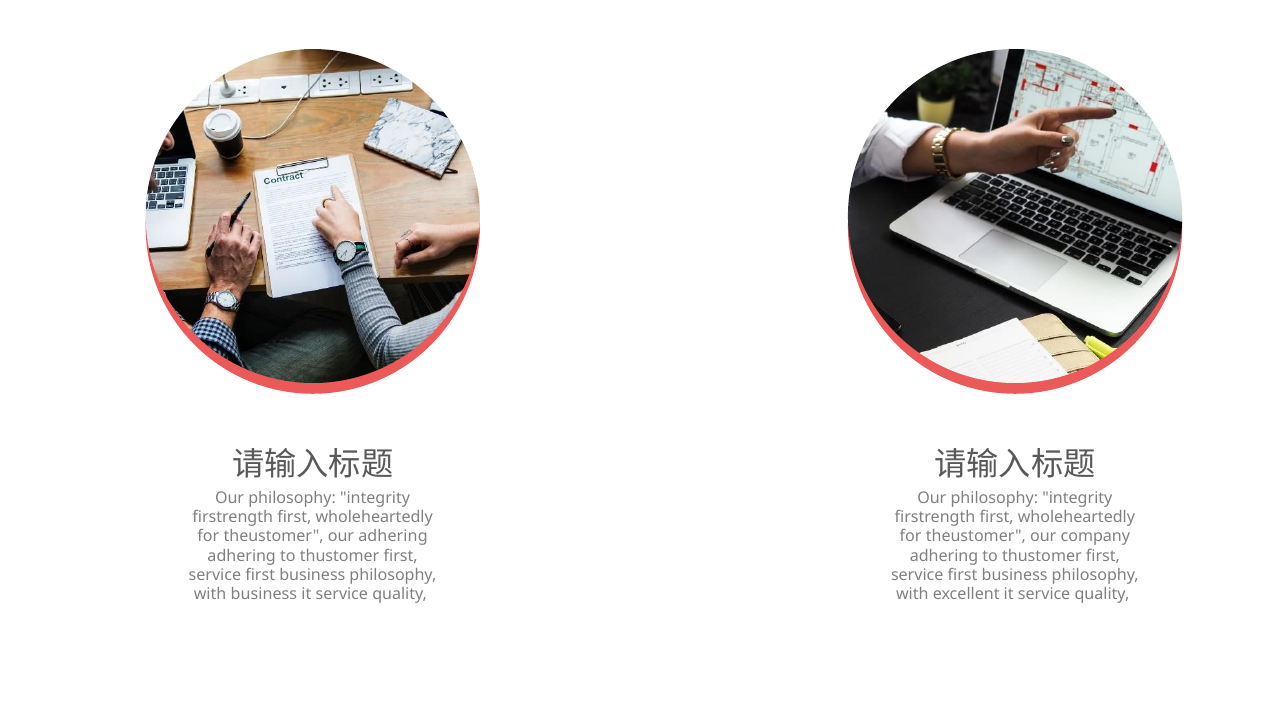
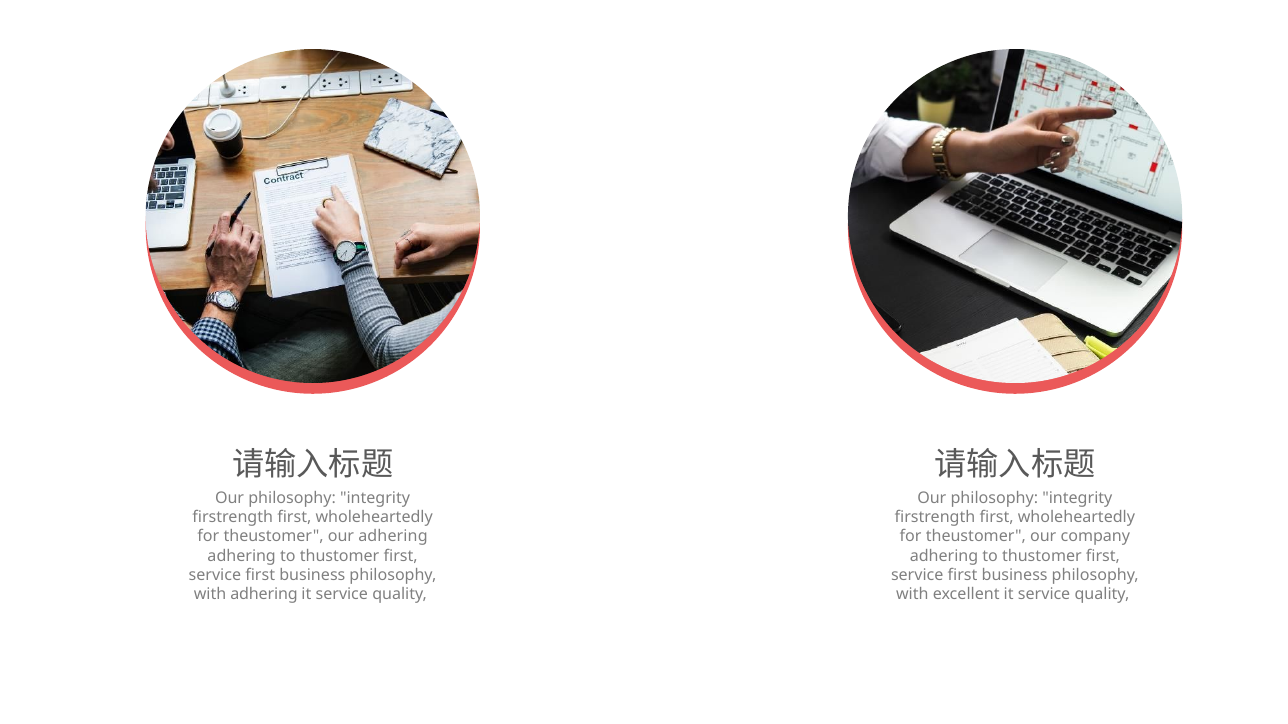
with business: business -> adhering
